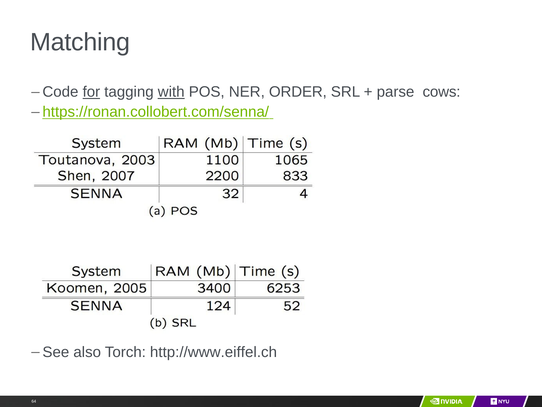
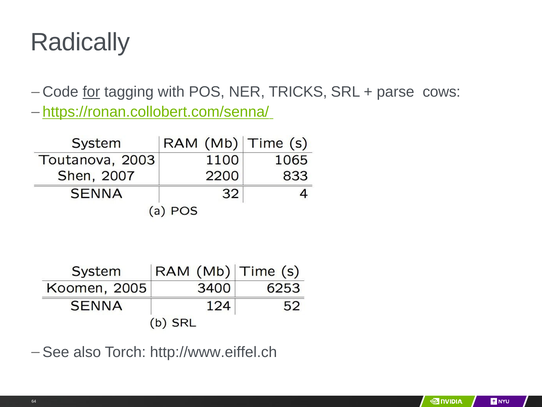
Matching: Matching -> Radically
with underline: present -> none
ORDER: ORDER -> TRICKS
